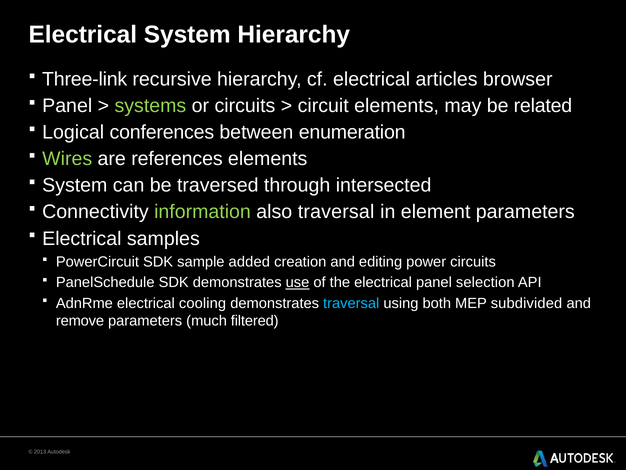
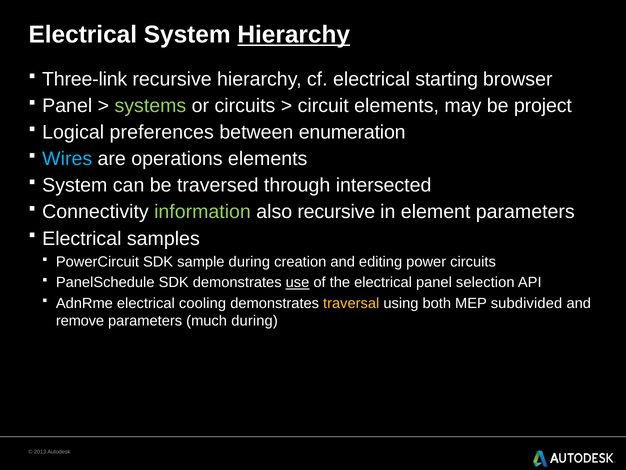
Hierarchy at (294, 35) underline: none -> present
articles: articles -> starting
related: related -> project
conferences: conferences -> preferences
Wires colour: light green -> light blue
references: references -> operations
also traversal: traversal -> recursive
sample added: added -> during
traversal at (351, 303) colour: light blue -> yellow
much filtered: filtered -> during
